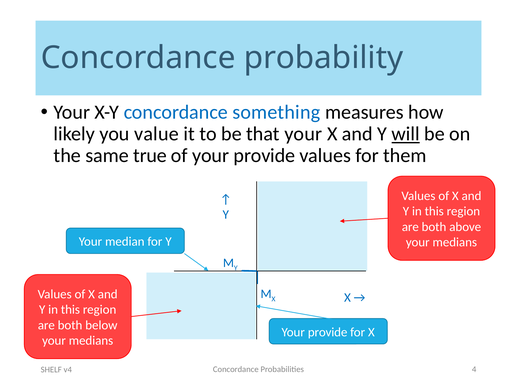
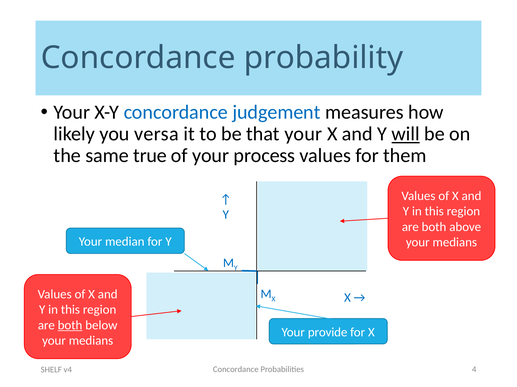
something: something -> judgement
value: value -> versa
of your provide: provide -> process
both at (70, 326) underline: none -> present
